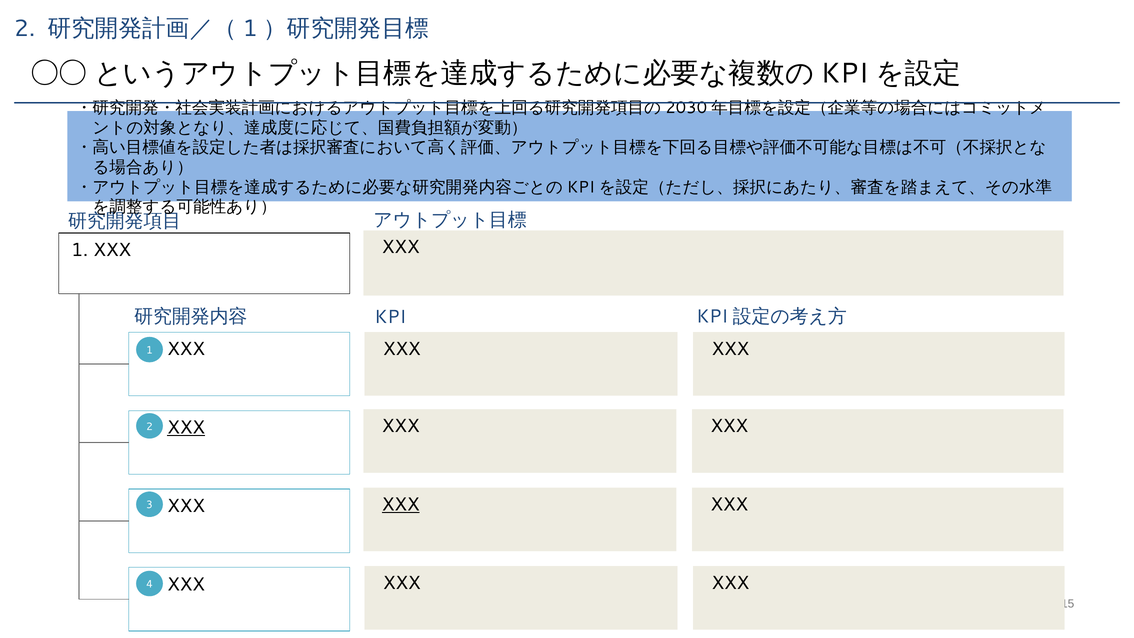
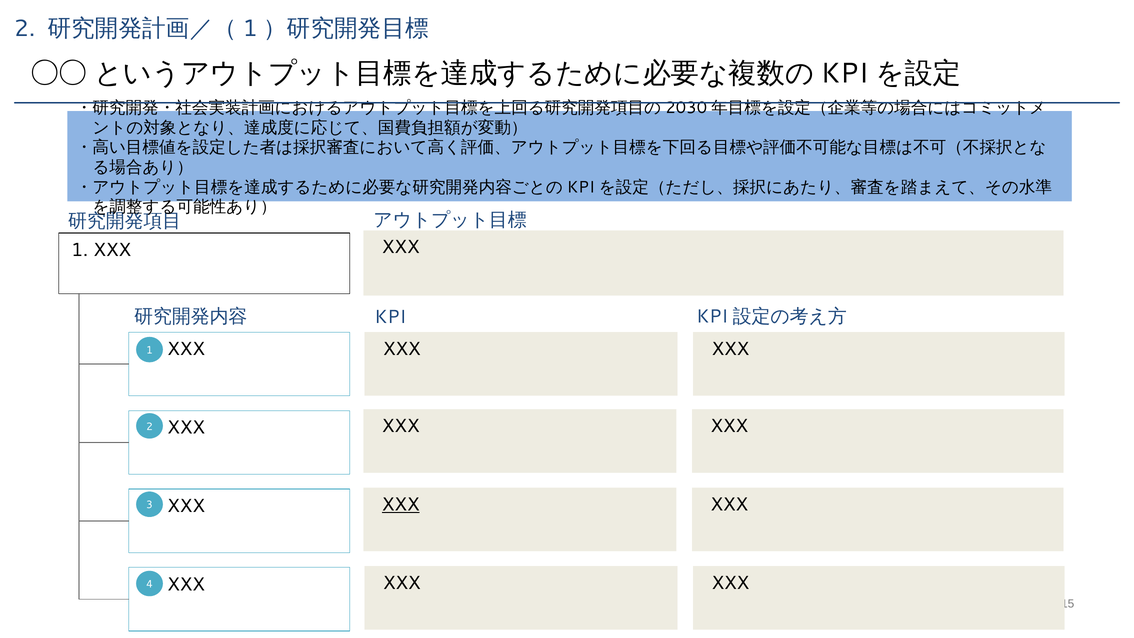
XXX at (186, 427) underline: present -> none
